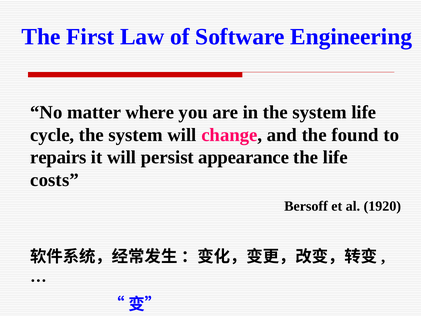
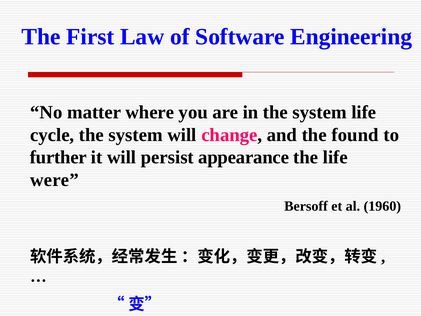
repairs: repairs -> further
costs: costs -> were
1920: 1920 -> 1960
